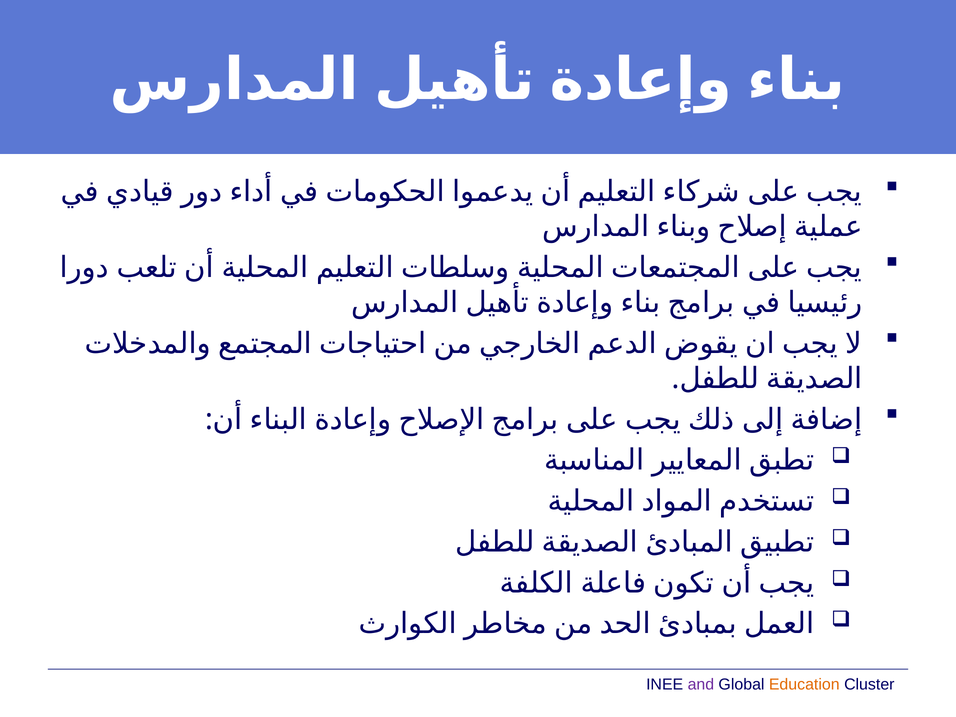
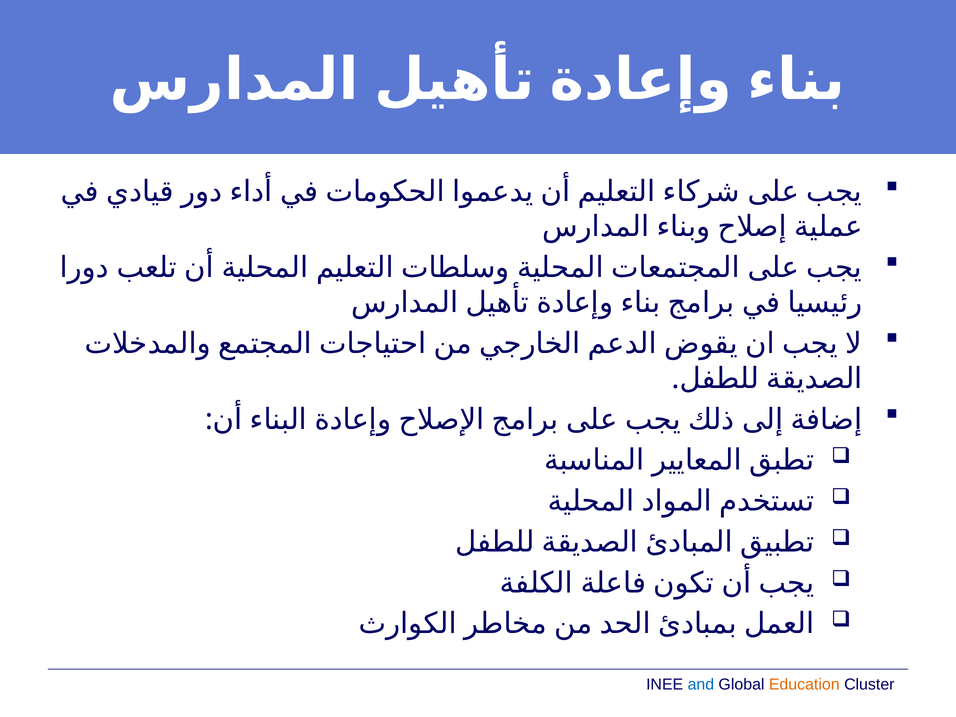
and colour: purple -> blue
